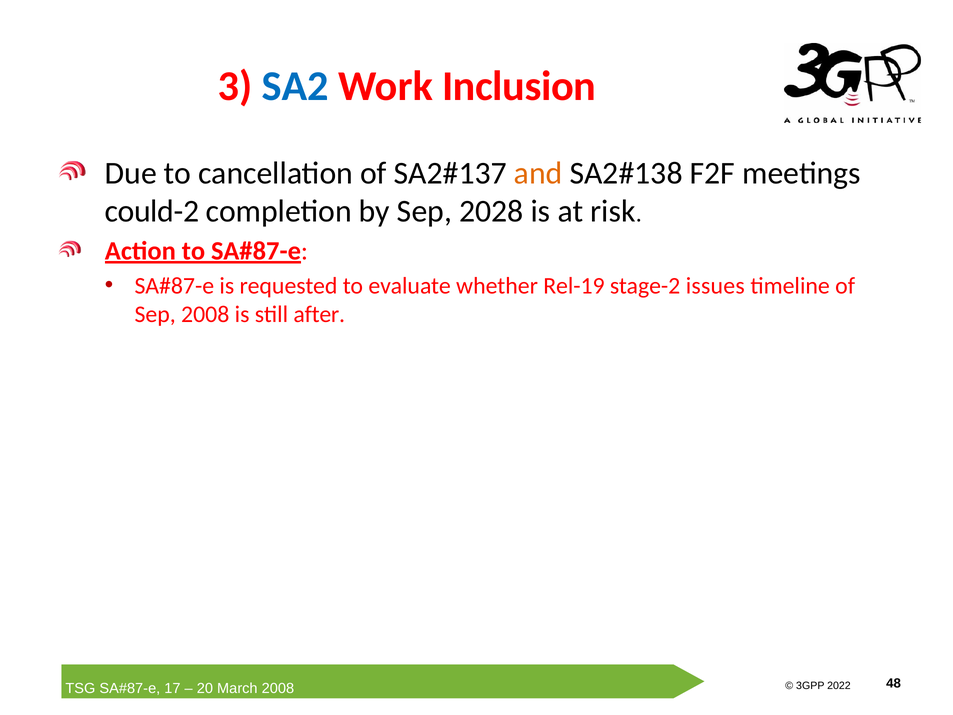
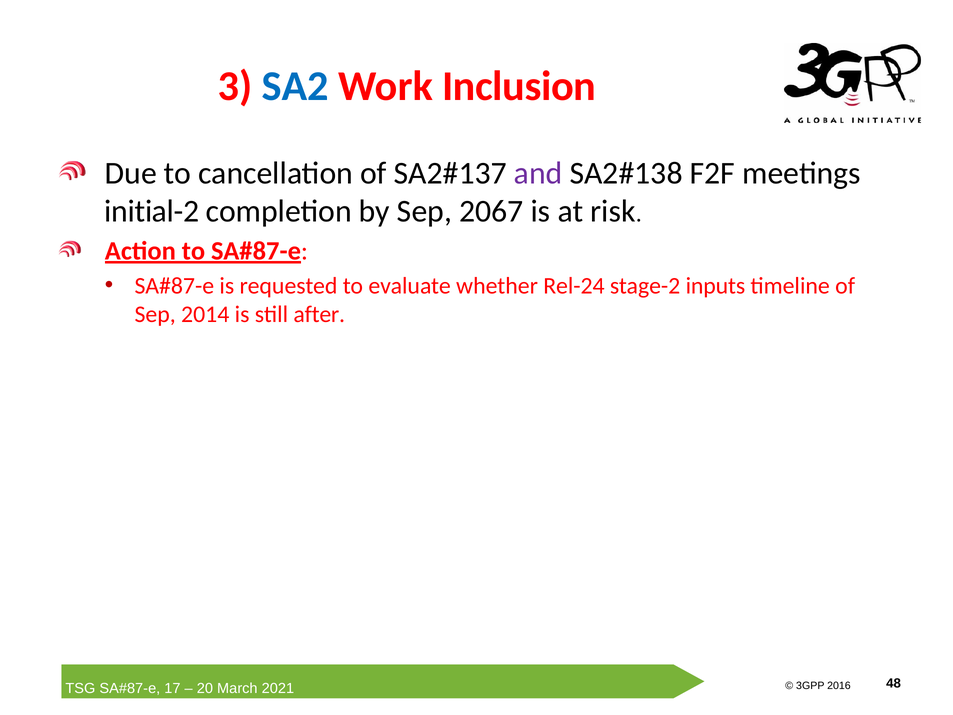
and colour: orange -> purple
could-2: could-2 -> initial-2
2028: 2028 -> 2067
Rel-19: Rel-19 -> Rel-24
issues: issues -> inputs
Sep 2008: 2008 -> 2014
2022: 2022 -> 2016
2008 at (278, 688): 2008 -> 2021
